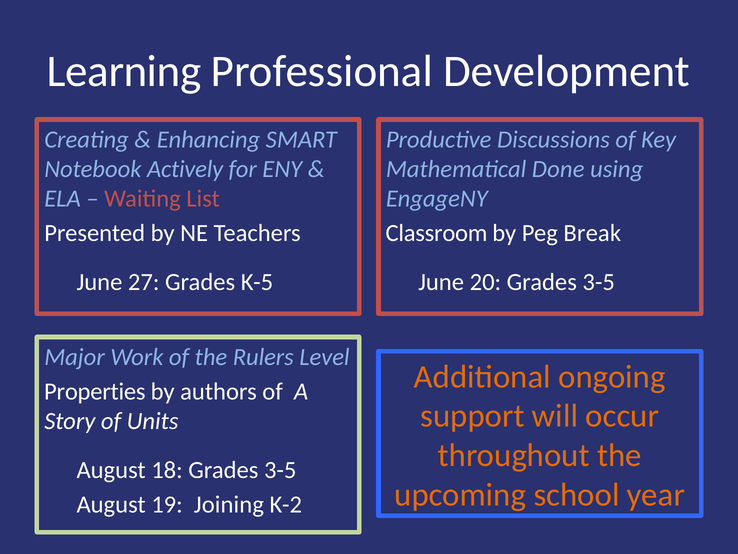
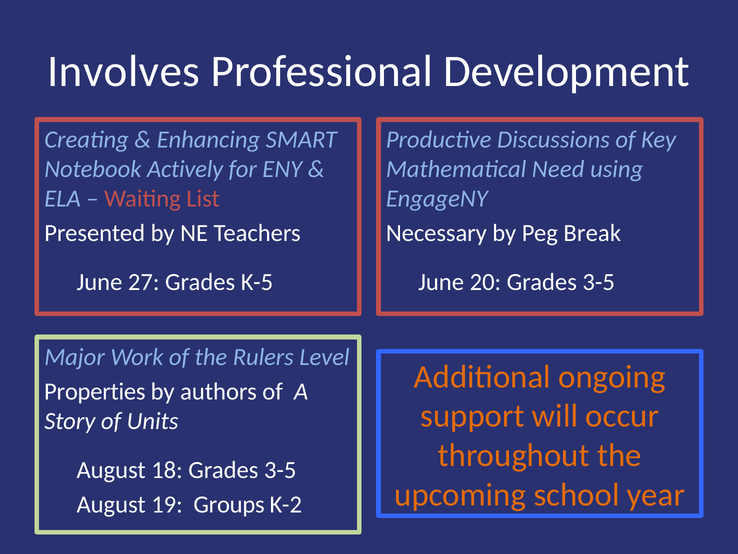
Learning: Learning -> Involves
Done: Done -> Need
Classroom: Classroom -> Necessary
Joining: Joining -> Groups
